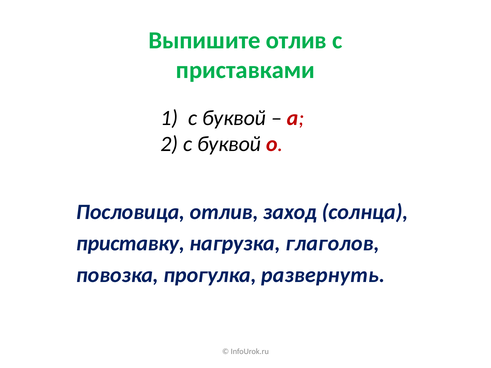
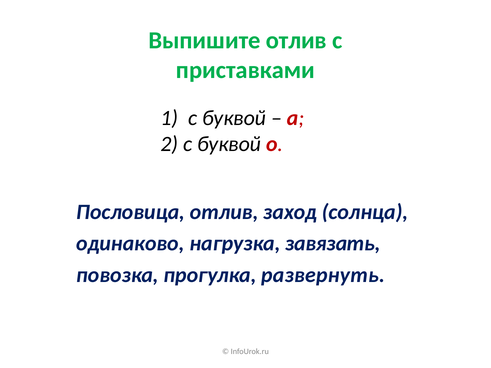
приставку: приставку -> одинаково
глаголов: глаголов -> завязать
